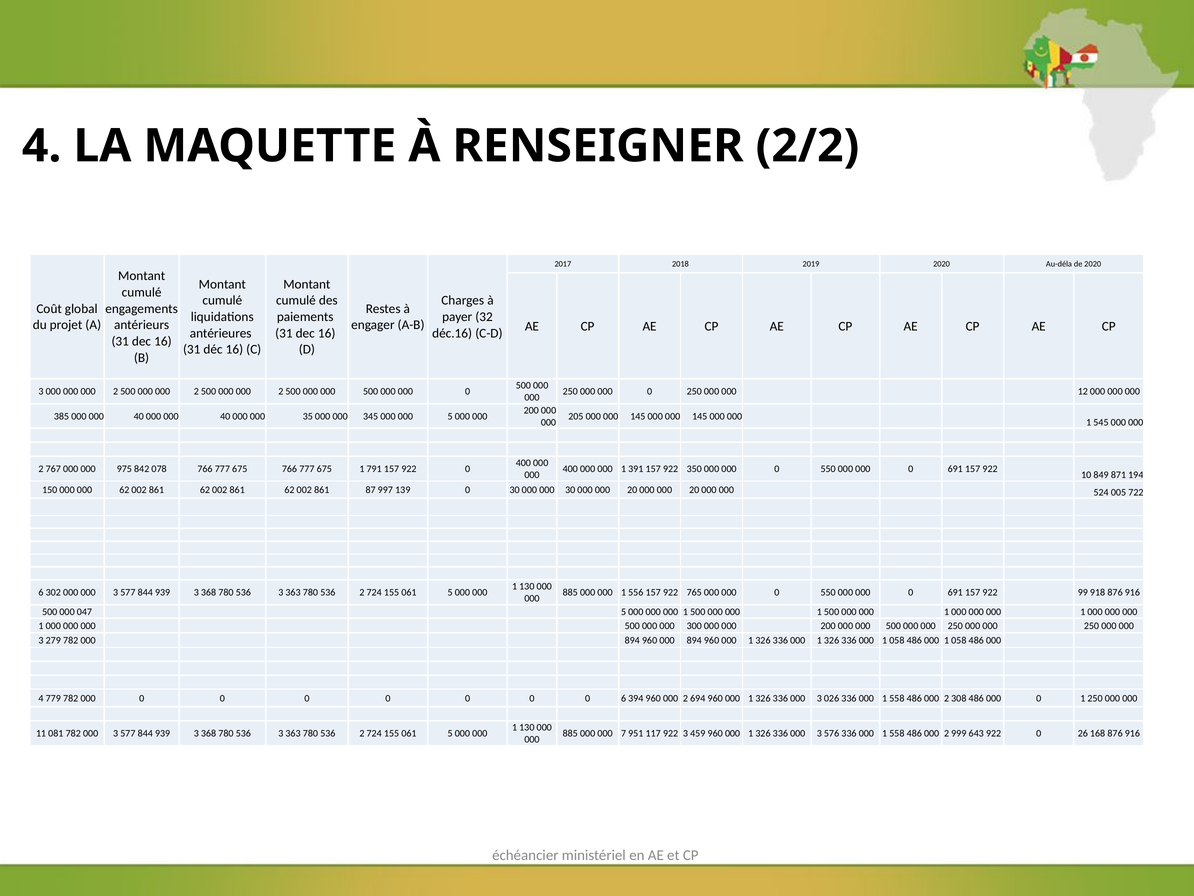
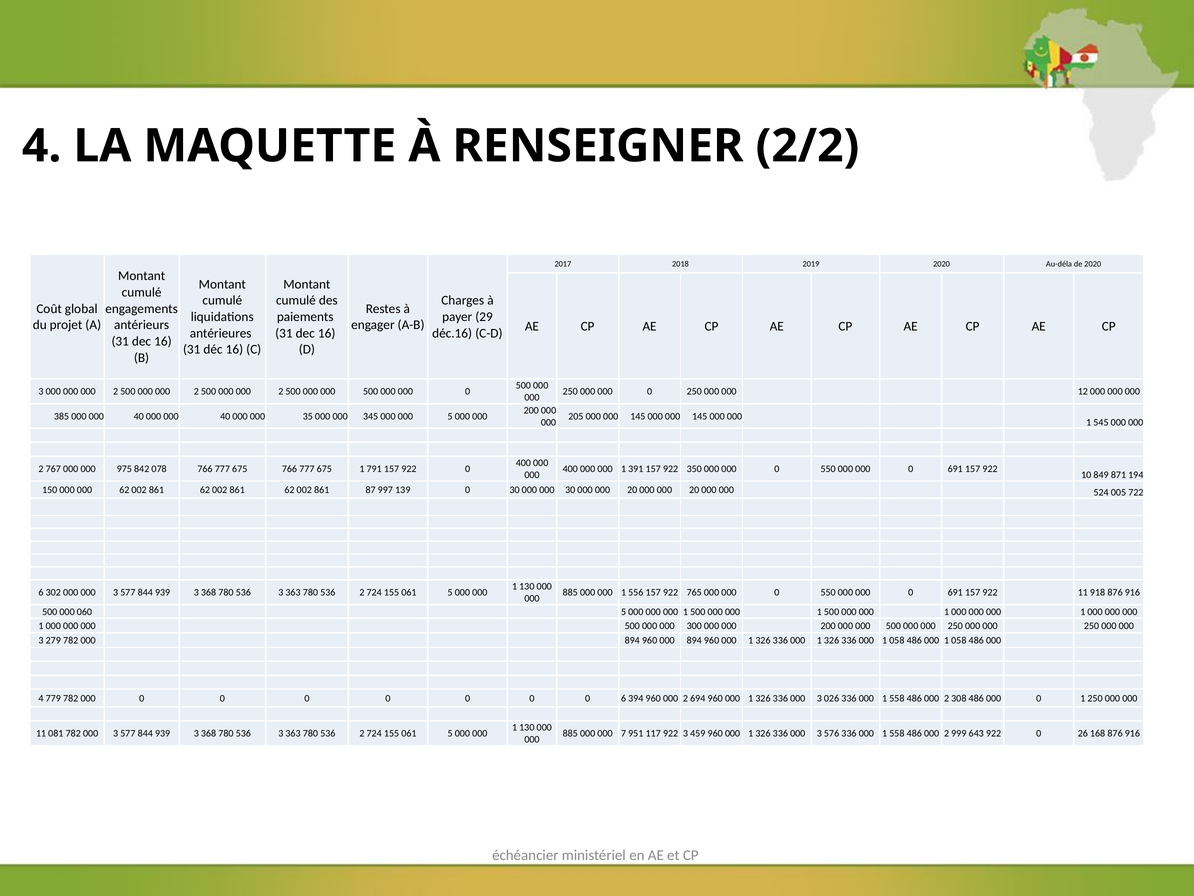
32: 32 -> 29
922 99: 99 -> 11
047: 047 -> 060
